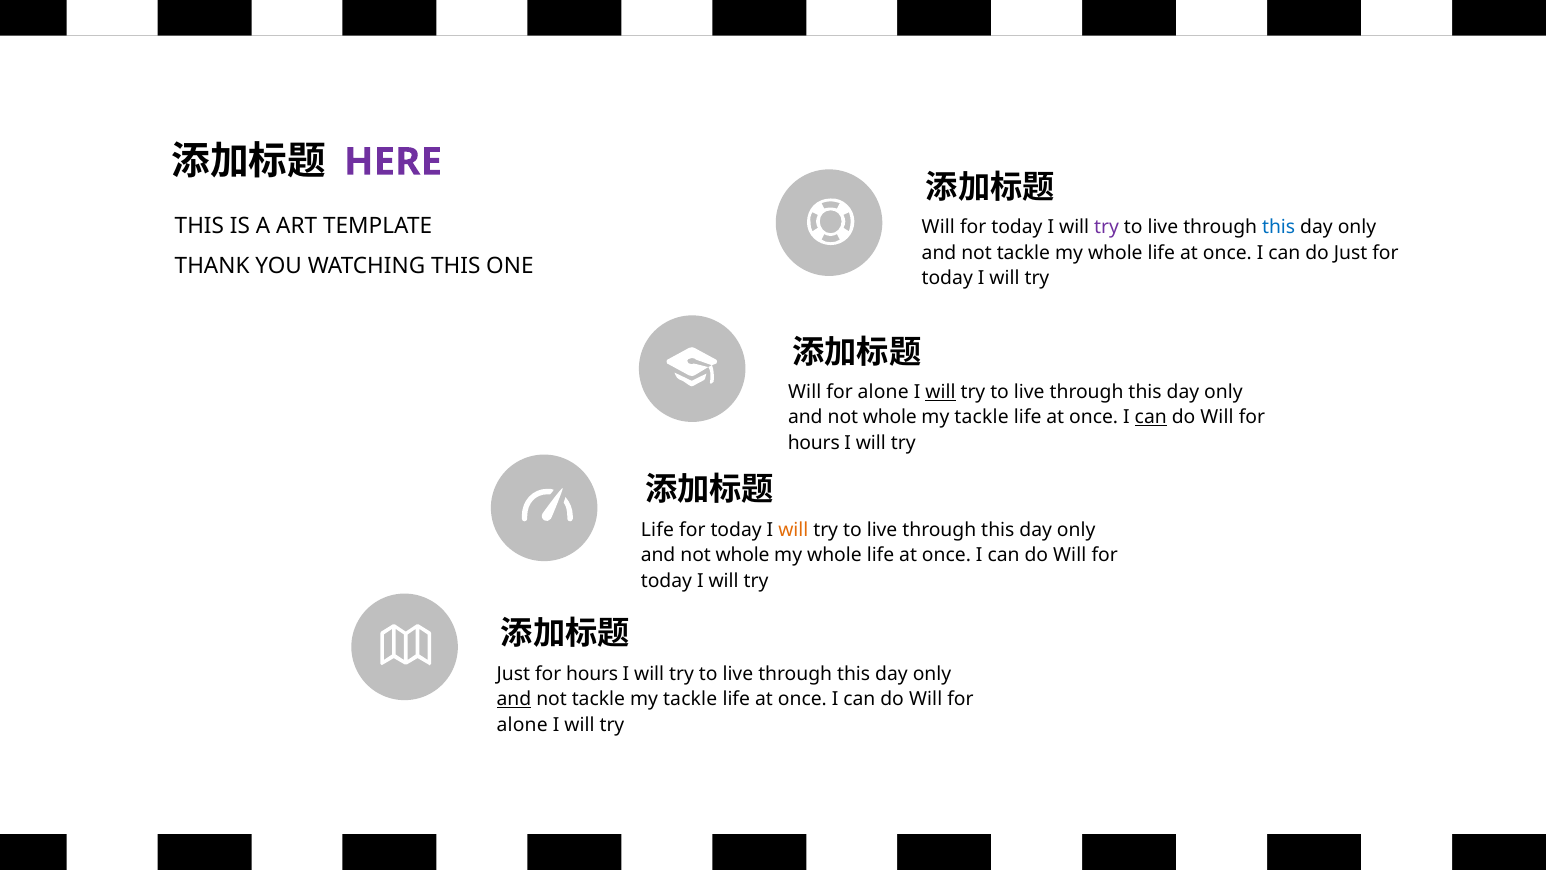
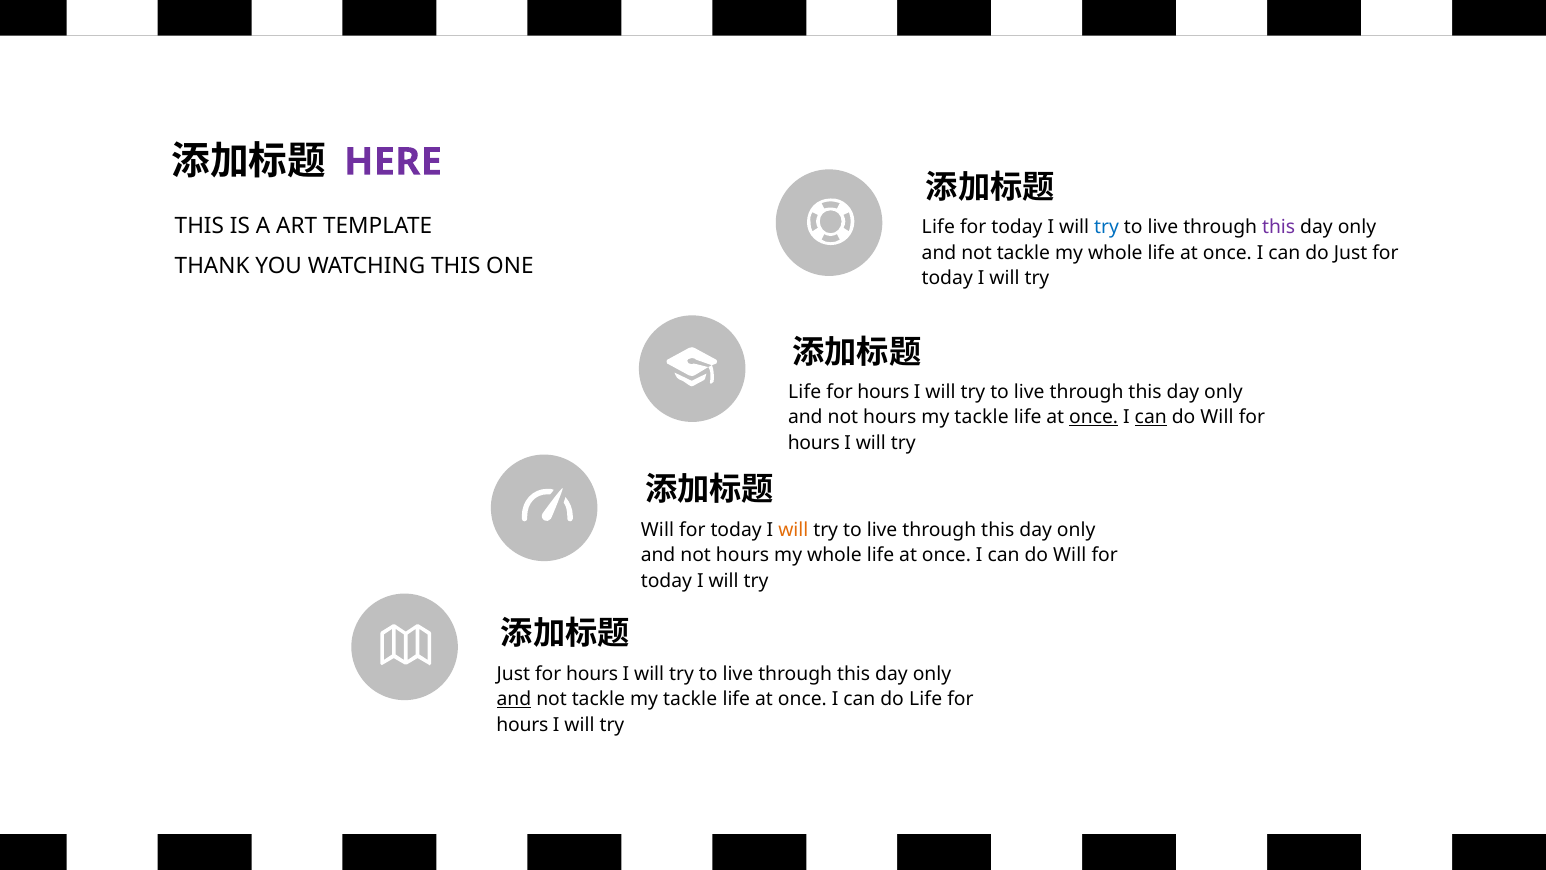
Will at (938, 227): Will -> Life
try at (1107, 227) colour: purple -> blue
this at (1279, 227) colour: blue -> purple
Will at (805, 392): Will -> Life
alone at (883, 392): alone -> hours
will at (941, 392) underline: present -> none
whole at (890, 417): whole -> hours
once at (1094, 417) underline: none -> present
Life at (657, 530): Life -> Will
whole at (743, 555): whole -> hours
Will at (926, 699): Will -> Life
alone at (522, 725): alone -> hours
